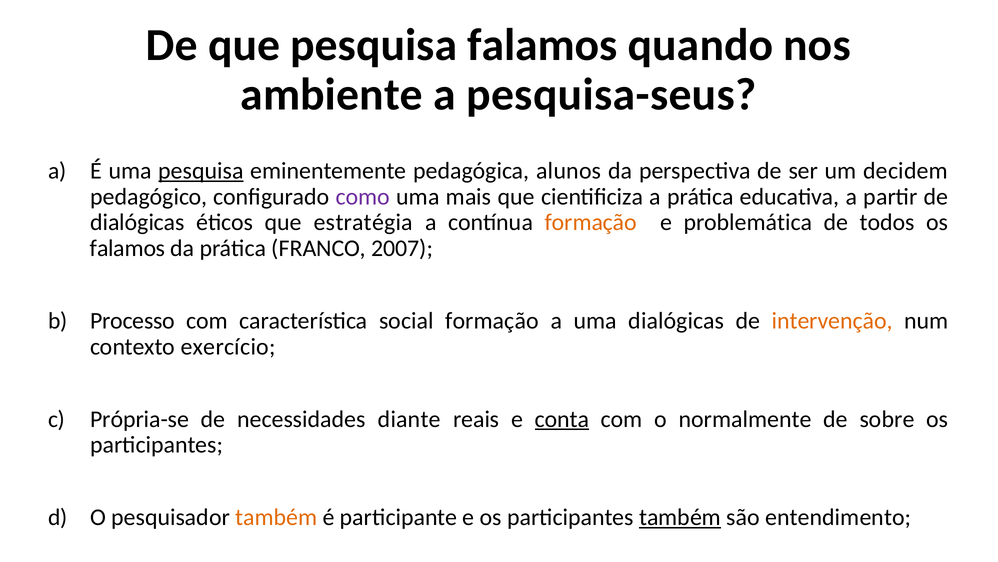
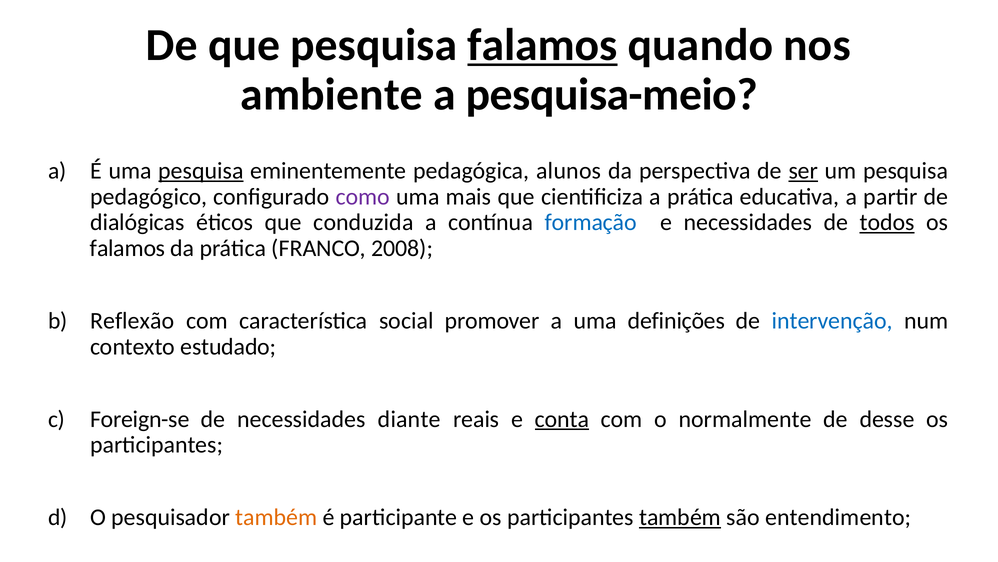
falamos at (543, 45) underline: none -> present
pesquisa-seus: pesquisa-seus -> pesquisa-meio
ser underline: none -> present
um decidem: decidem -> pesquisa
estratégia: estratégia -> conduzida
formação at (591, 222) colour: orange -> blue
e problemática: problemática -> necessidades
todos underline: none -> present
2007: 2007 -> 2008
Processo: Processo -> Reflexão
social formação: formação -> promover
uma dialógicas: dialógicas -> definições
intervenção colour: orange -> blue
exercício: exercício -> estudado
Própria-se: Própria-se -> Foreign-se
sobre: sobre -> desse
